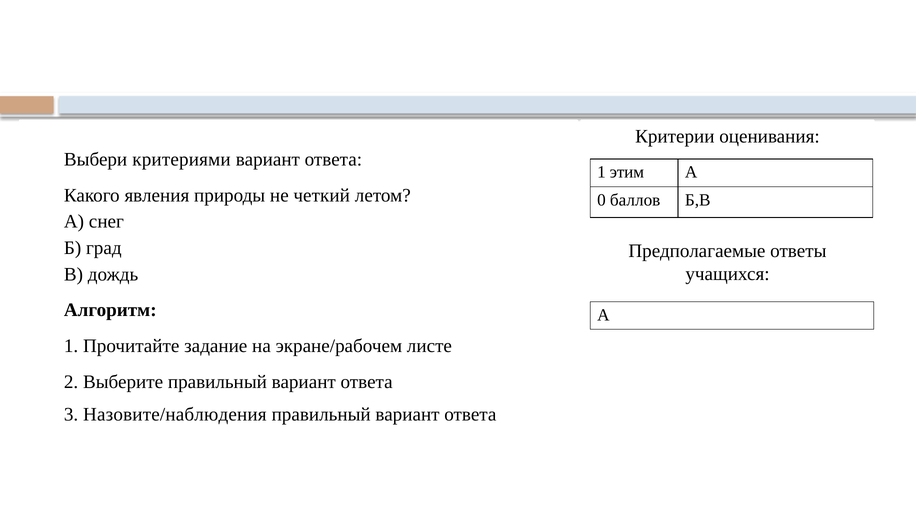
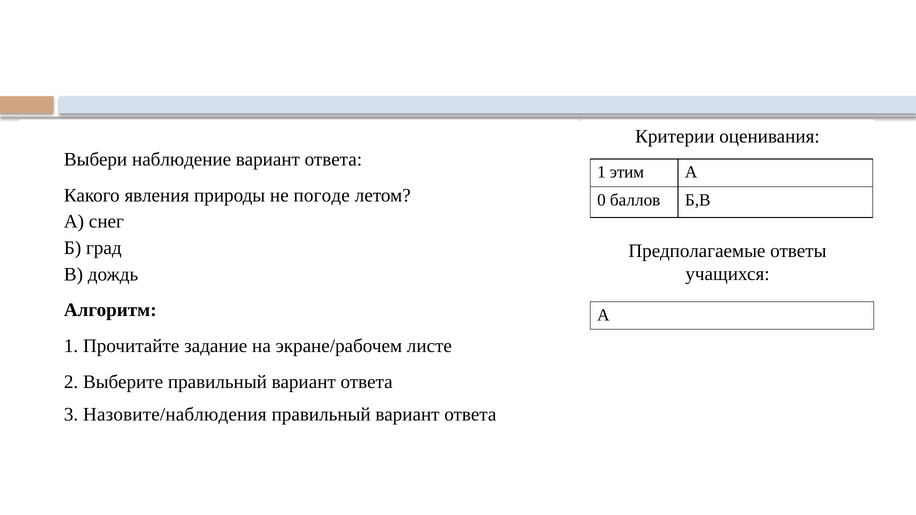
критериями: критериями -> наблюдение
четкий: четкий -> погоде
